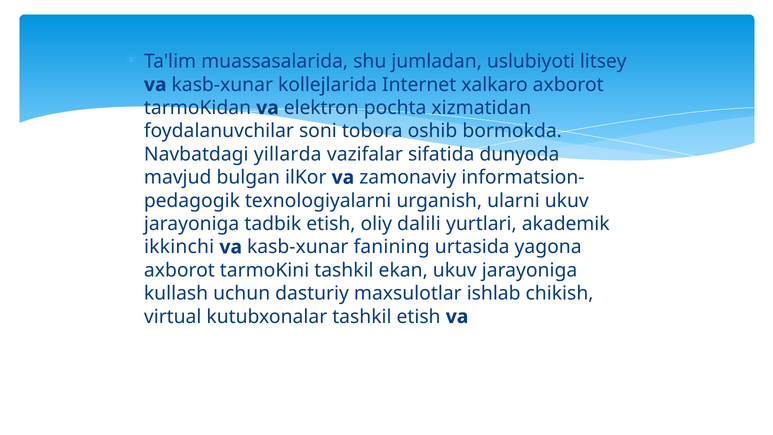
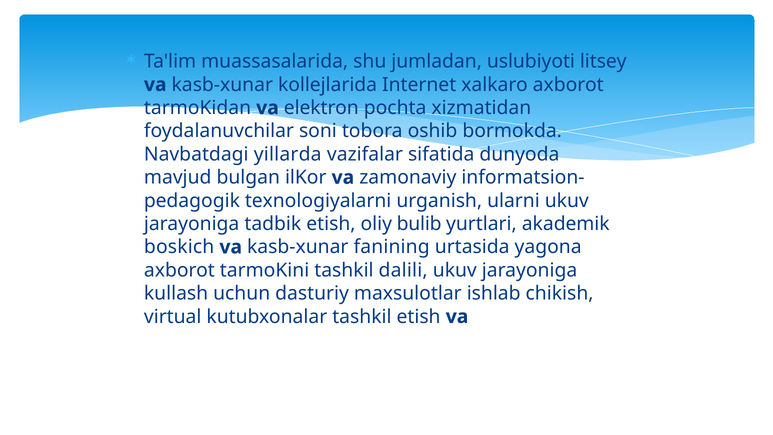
dalili: dalili -> bulib
ikkinchi: ikkinchi -> boskich
ekan: ekan -> dalili
